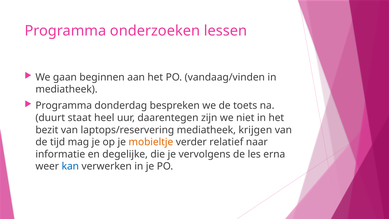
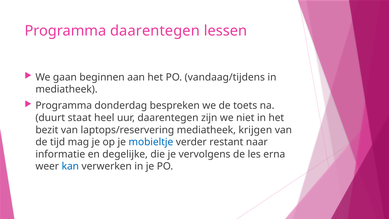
Programma onderzoeken: onderzoeken -> daarentegen
vandaag/vinden: vandaag/vinden -> vandaag/tijdens
mobieltje colour: orange -> blue
relatief: relatief -> restant
